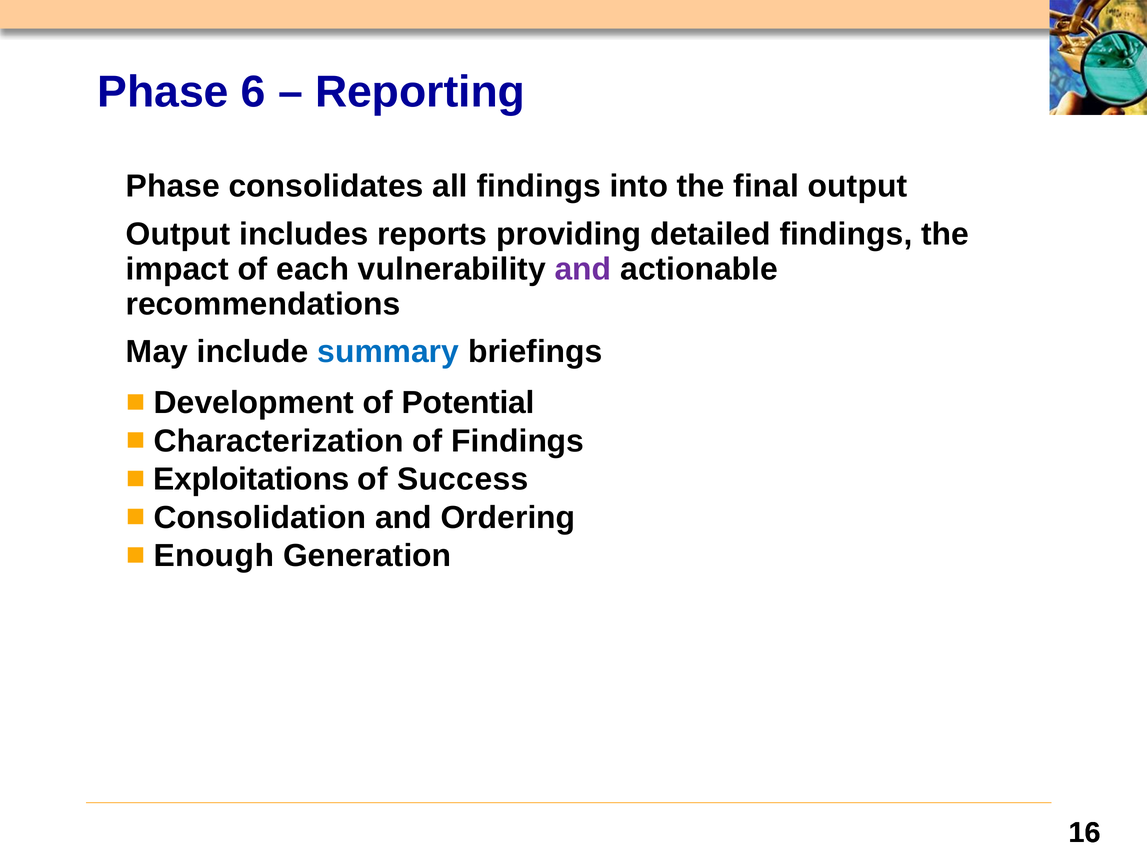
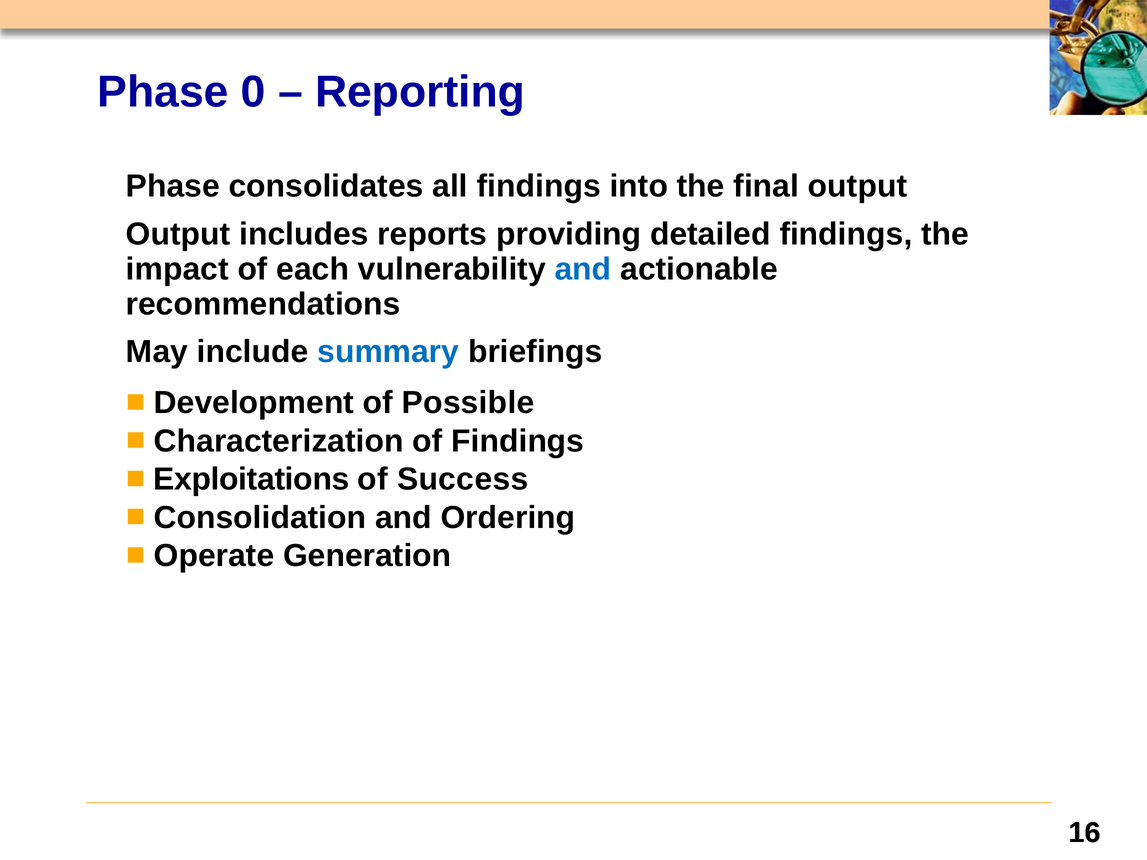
6: 6 -> 0
and at (583, 269) colour: purple -> blue
Potential: Potential -> Possible
Enough: Enough -> Operate
